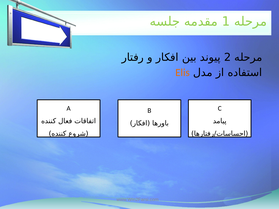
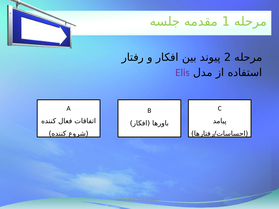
Elis colour: orange -> purple
